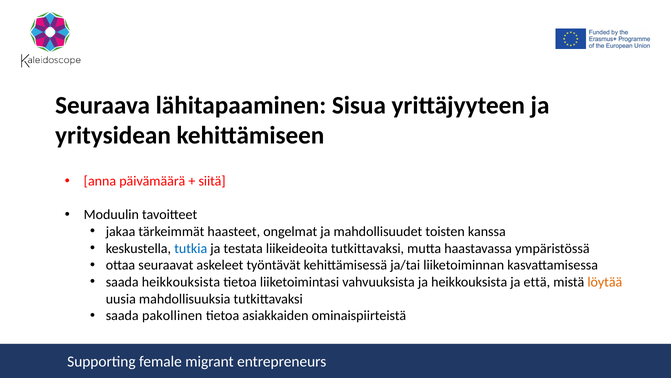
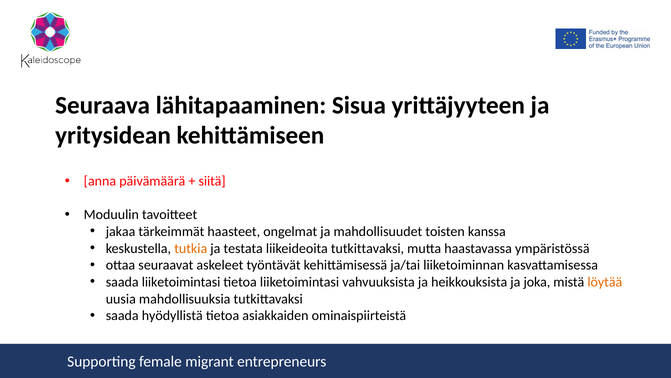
tutkia colour: blue -> orange
saada heikkouksista: heikkouksista -> liiketoimintasi
että: että -> joka
pakollinen: pakollinen -> hyödyllistä
